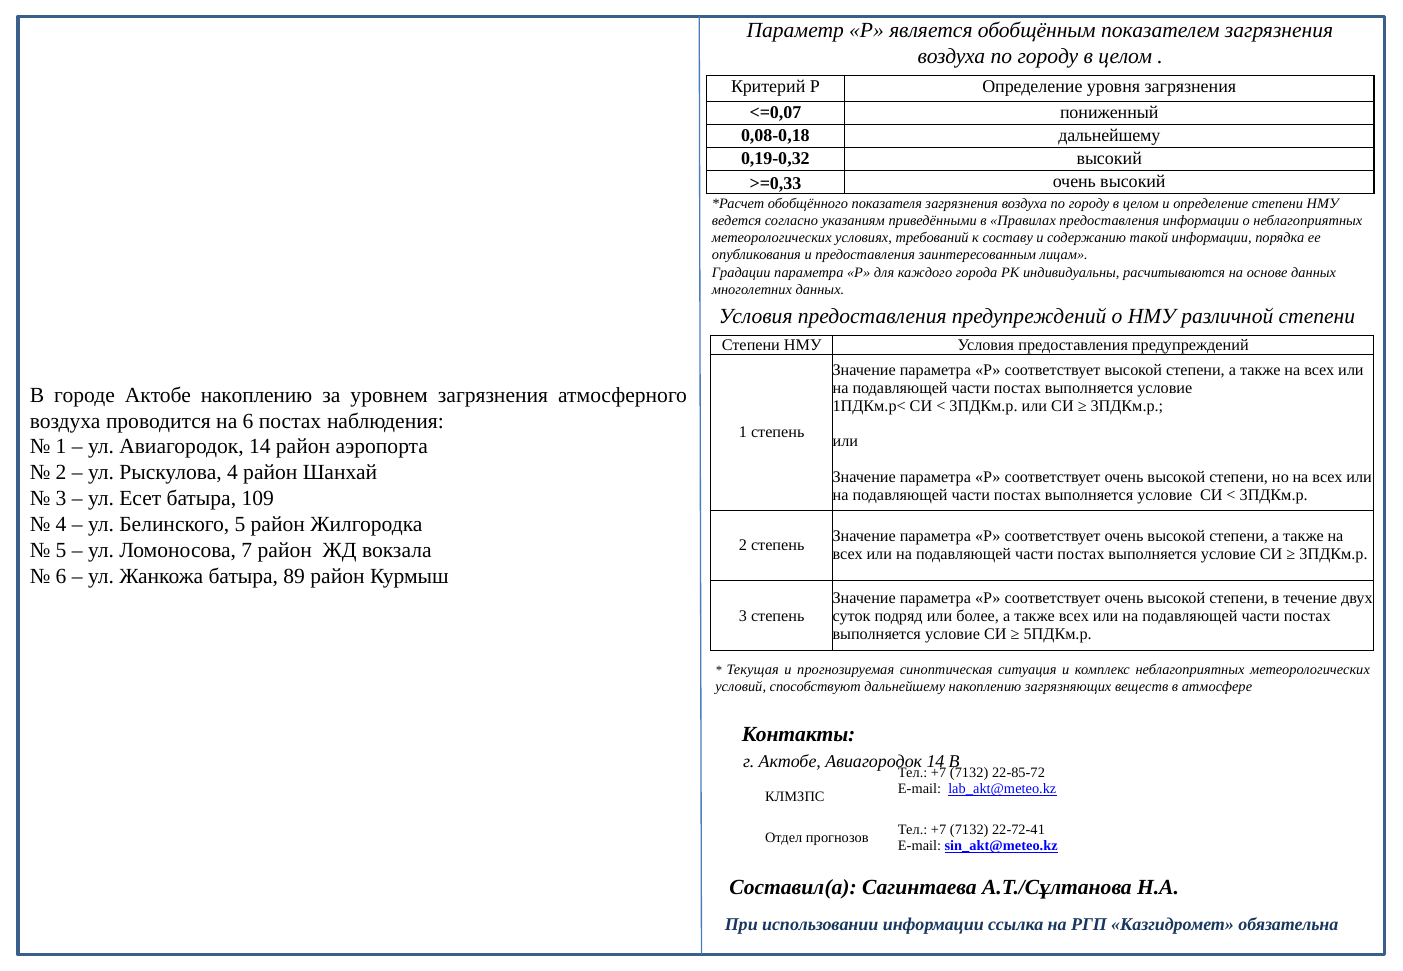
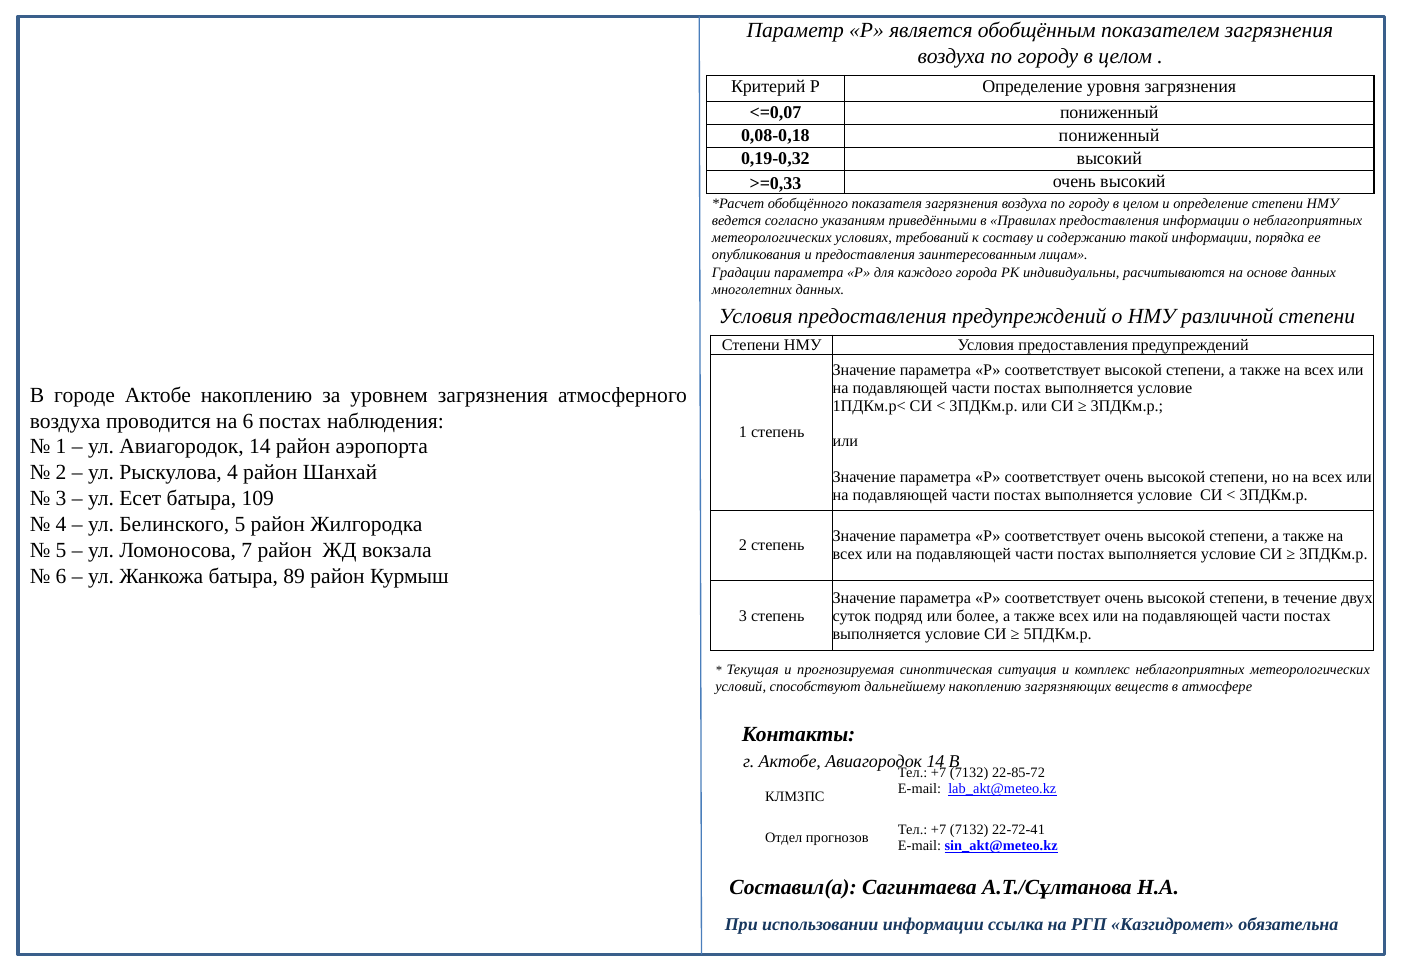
0,08-0,18 дальнейшему: дальнейшему -> пониженный
